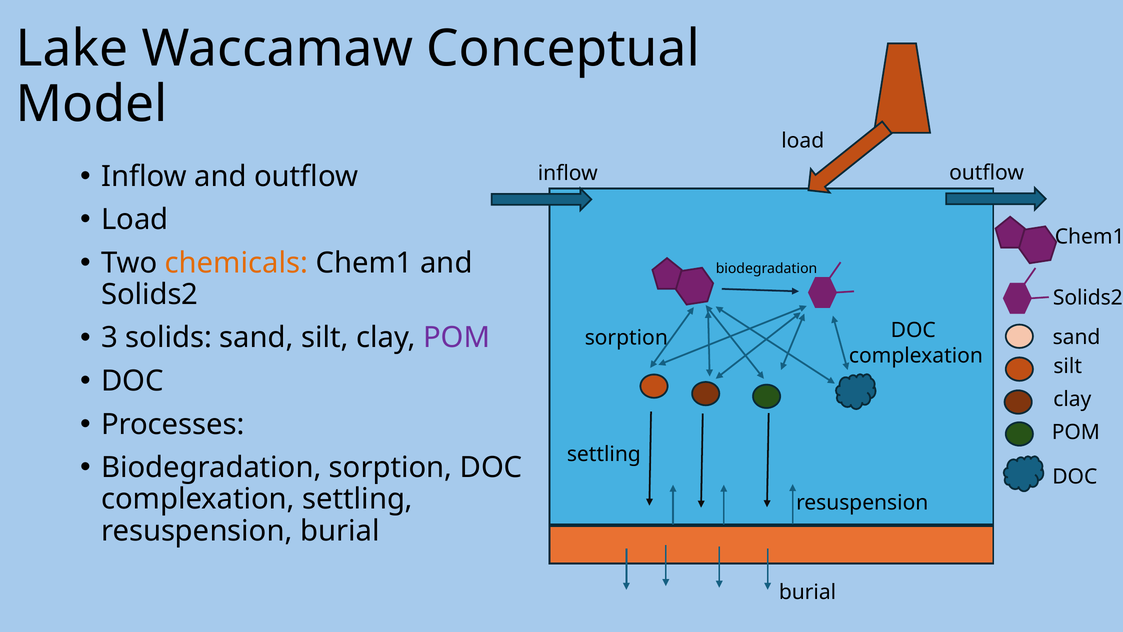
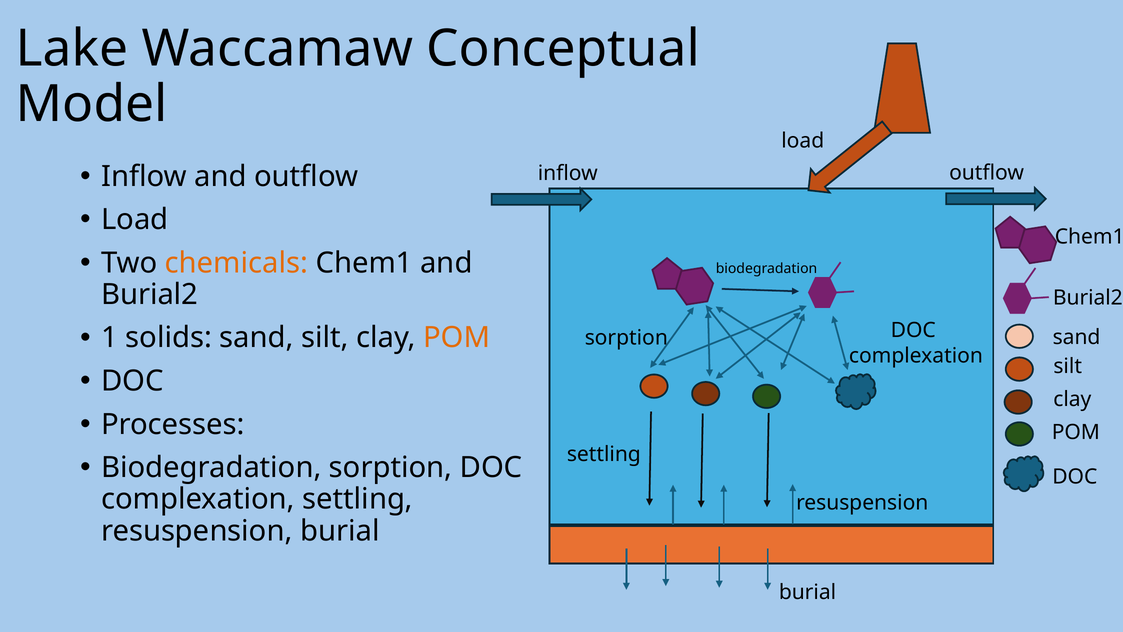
Solids2 at (150, 294): Solids2 -> Burial2
Solids2 at (1088, 297): Solids2 -> Burial2
3: 3 -> 1
POM at (457, 338) colour: purple -> orange
